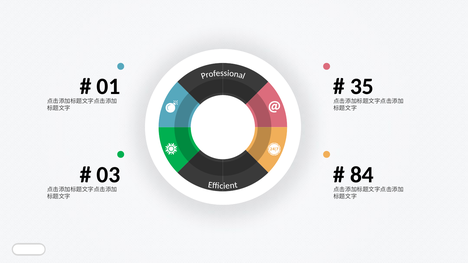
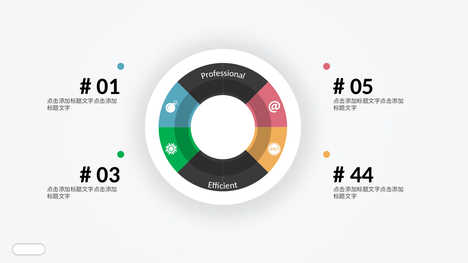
35: 35 -> 05
84: 84 -> 44
